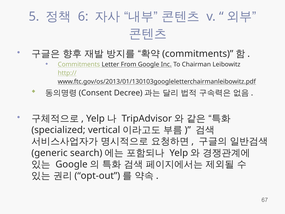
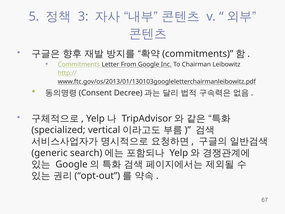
6: 6 -> 3
